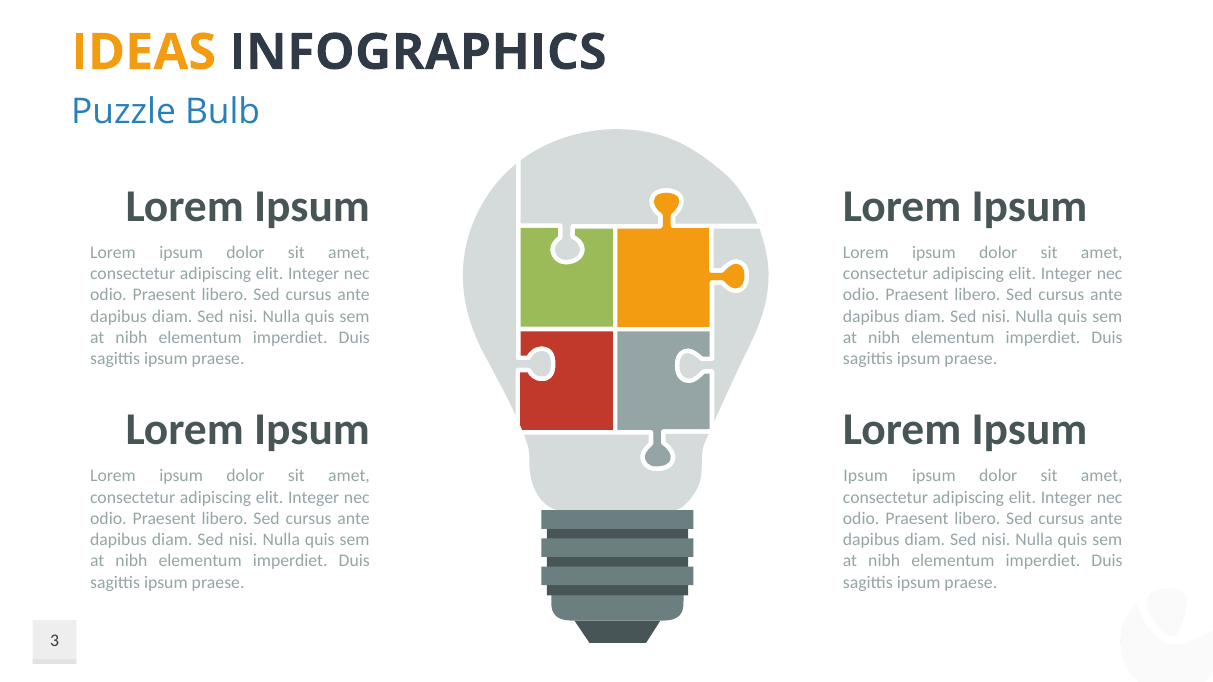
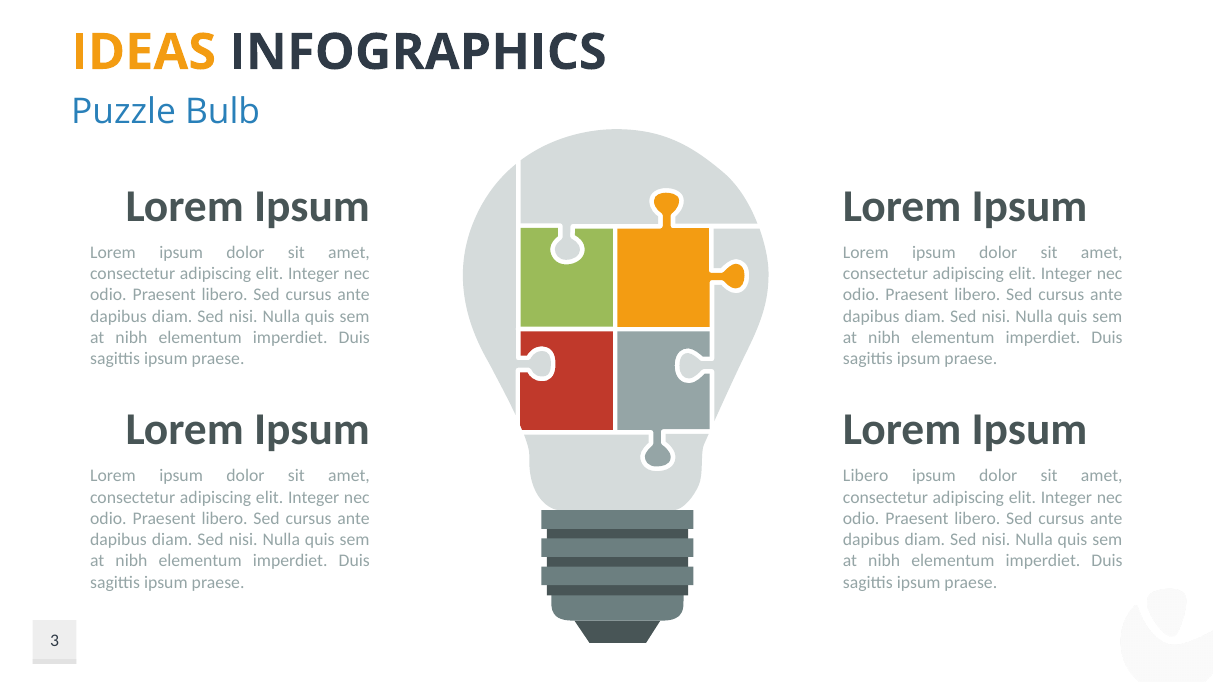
Ipsum at (866, 476): Ipsum -> Libero
